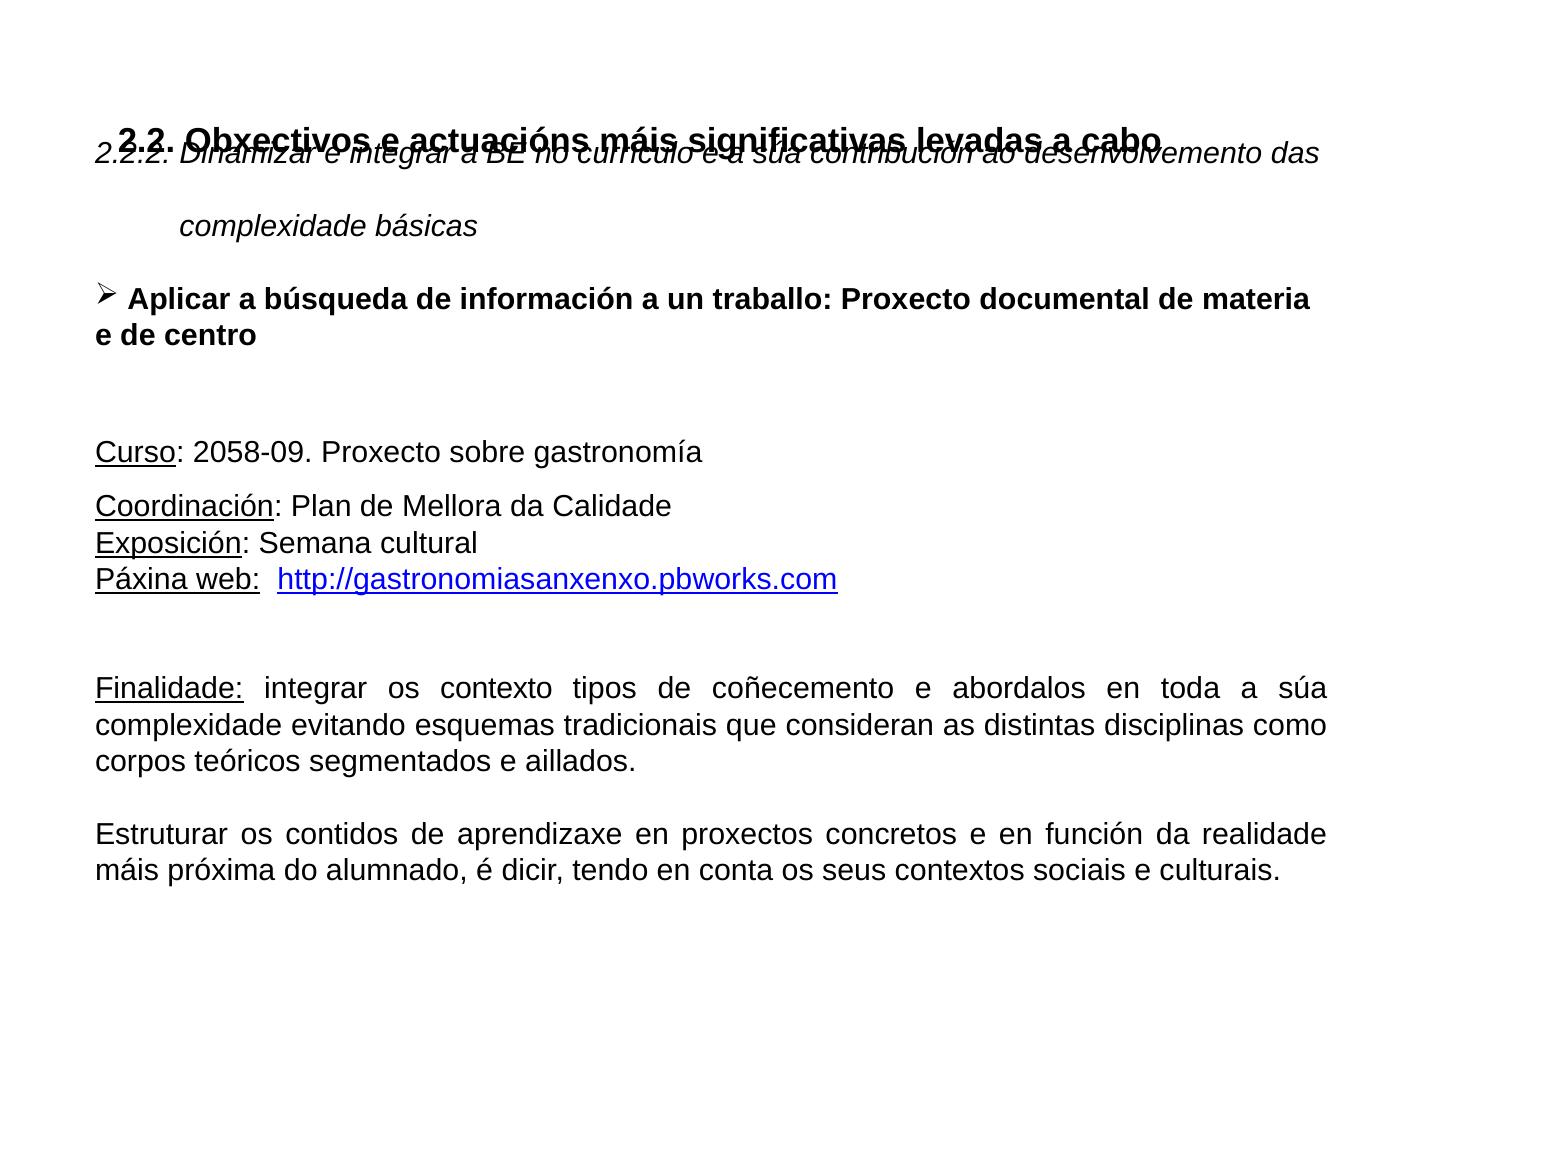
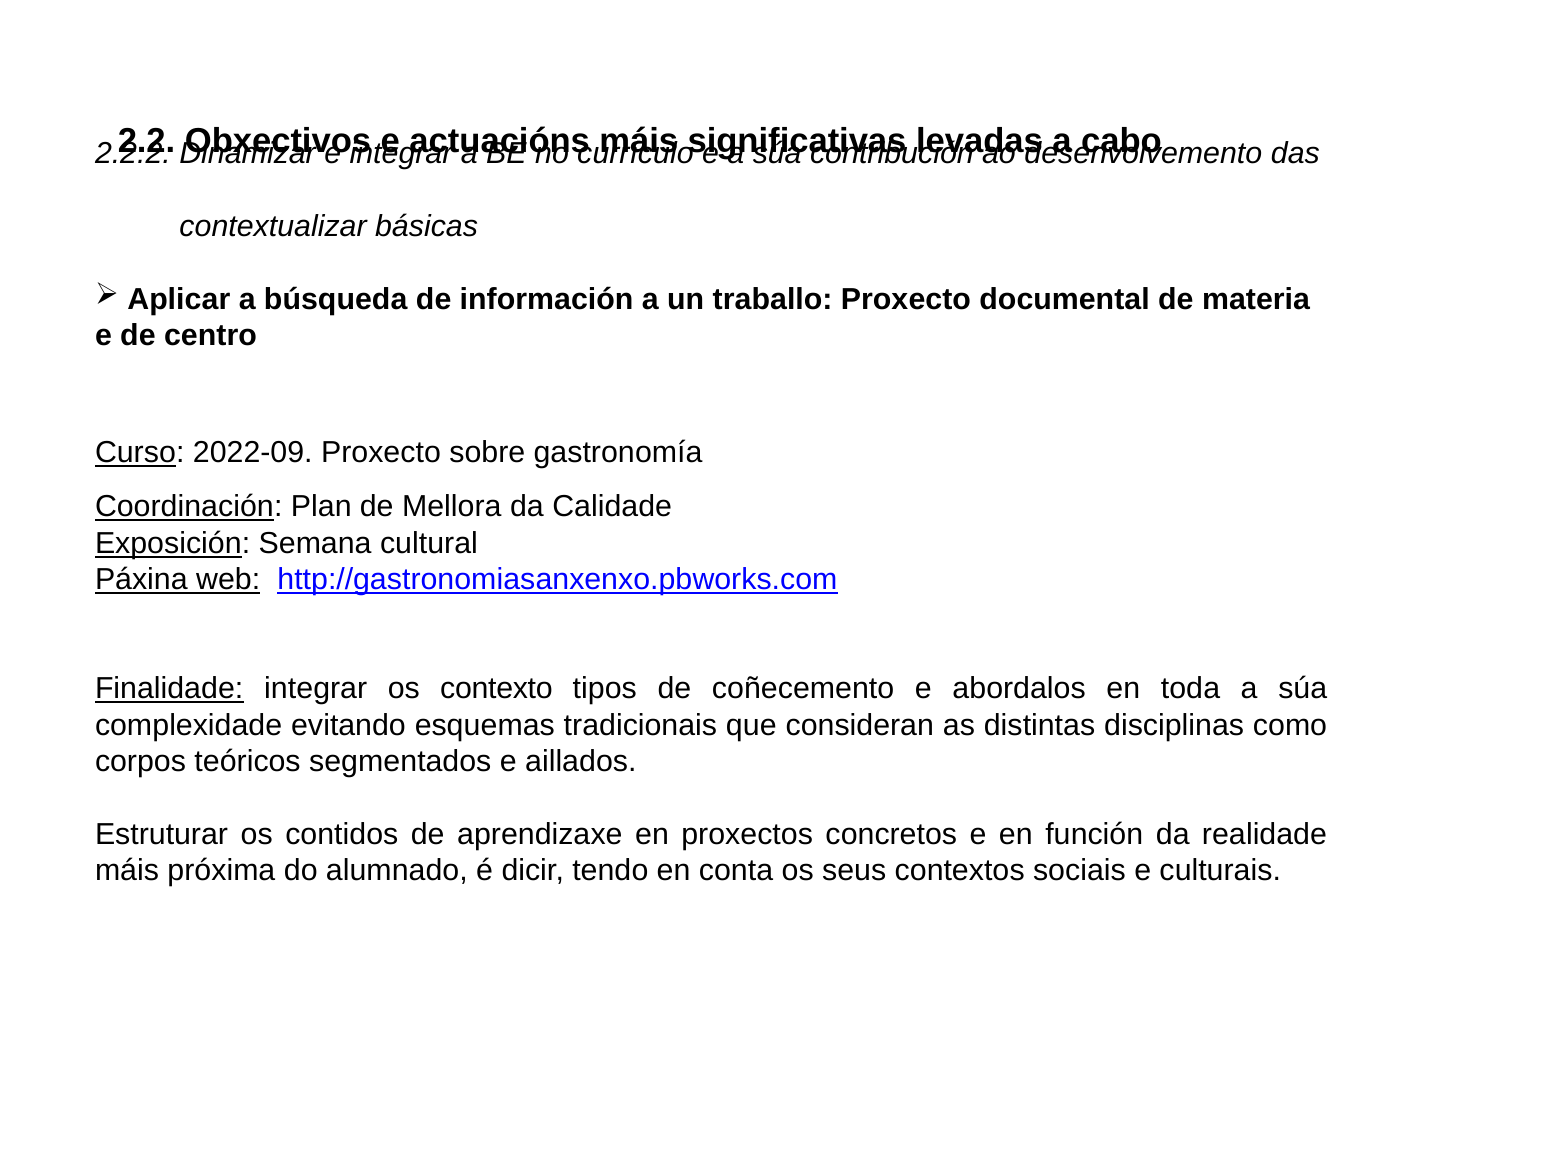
complexidade at (273, 226): complexidade -> contextualizar
2058-09: 2058-09 -> 2022-09
